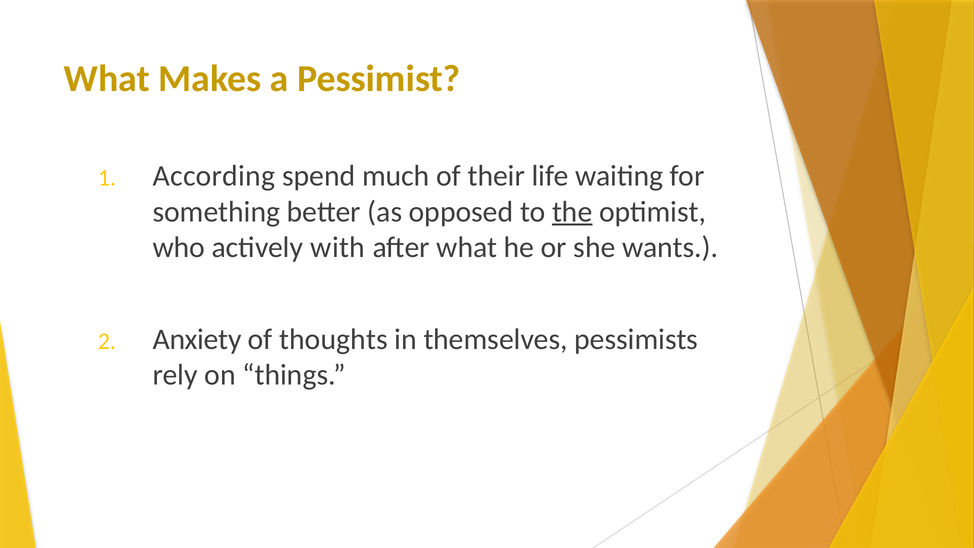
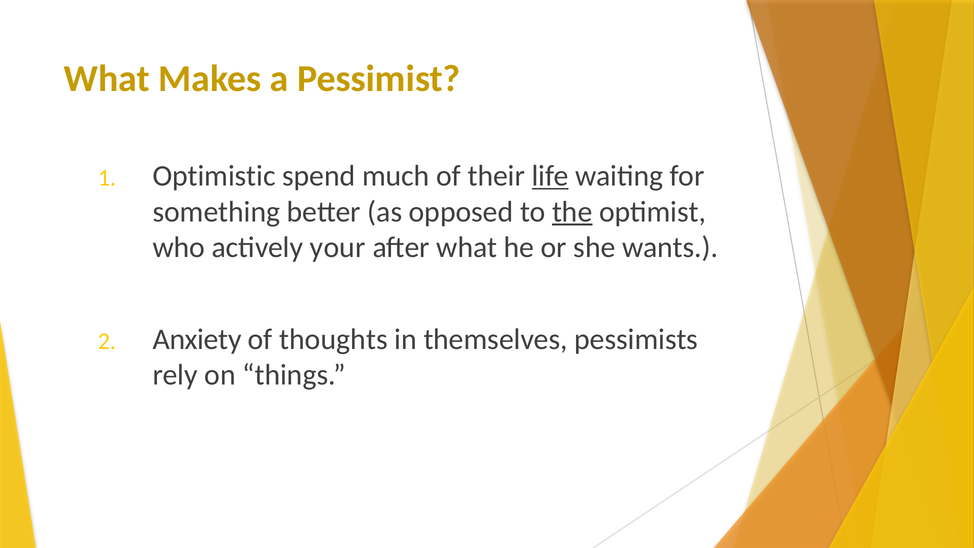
According: According -> Optimistic
life underline: none -> present
with: with -> your
